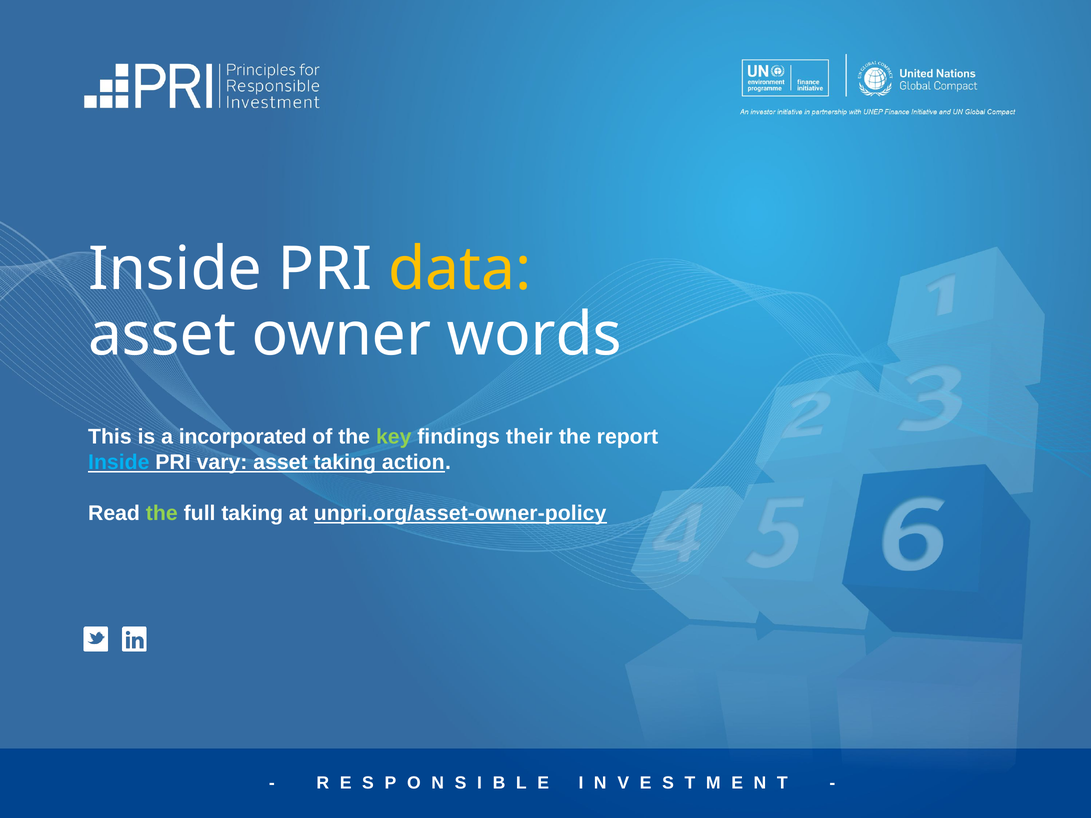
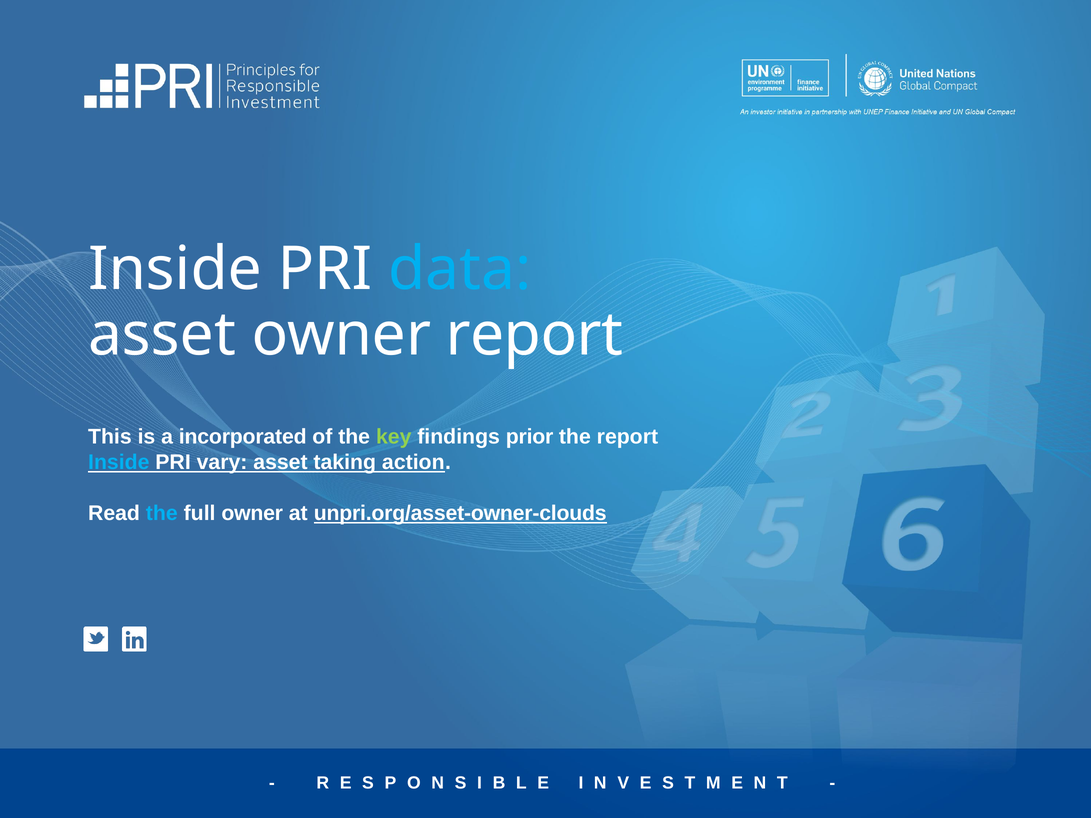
data colour: yellow -> light blue
owner words: words -> report
their: their -> prior
the at (162, 513) colour: light green -> light blue
full taking: taking -> owner
unpri.org/asset-owner-policy: unpri.org/asset-owner-policy -> unpri.org/asset-owner-clouds
